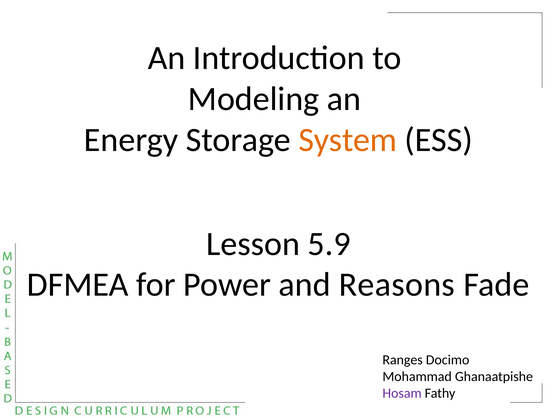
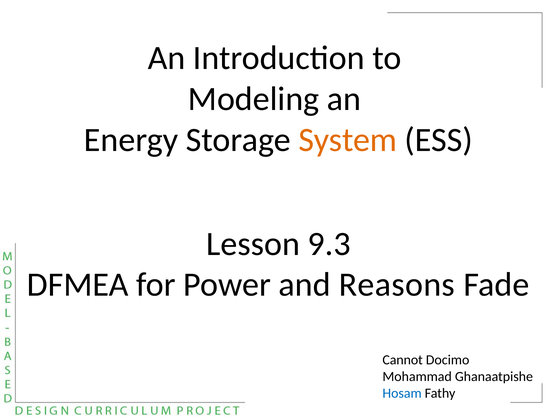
5.9: 5.9 -> 9.3
Ranges: Ranges -> Cannot
Hosam colour: purple -> blue
